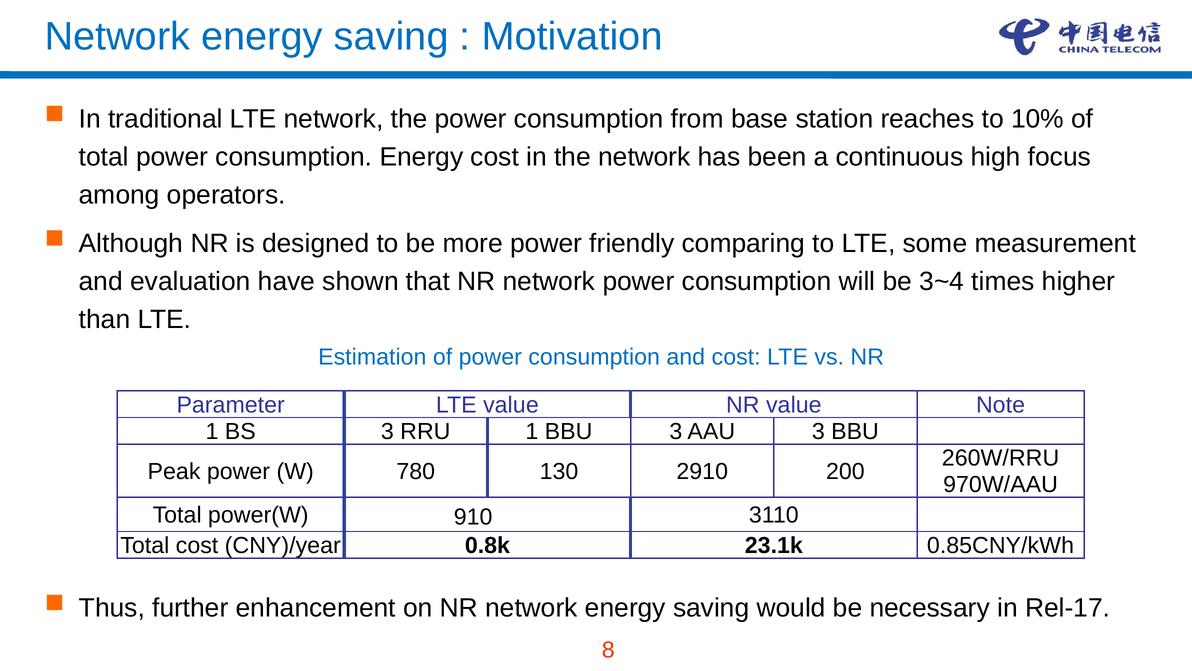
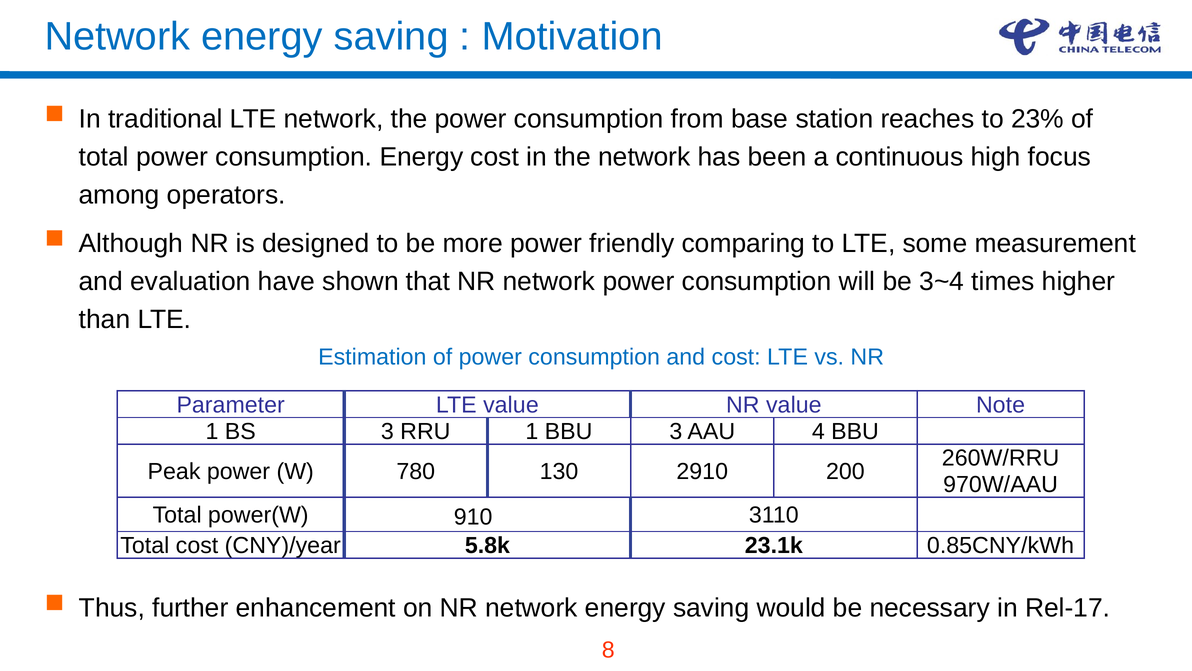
10%: 10% -> 23%
AAU 3: 3 -> 4
0.8k: 0.8k -> 5.8k
